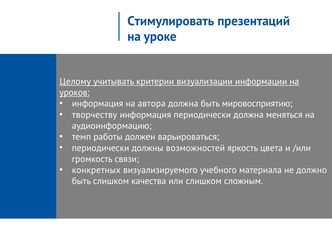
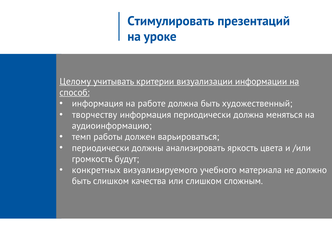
уроков: уроков -> способ
автора: автора -> работе
мировосприятию: мировосприятию -> художественный
возможностей: возможностей -> анализировать
связи: связи -> будут
